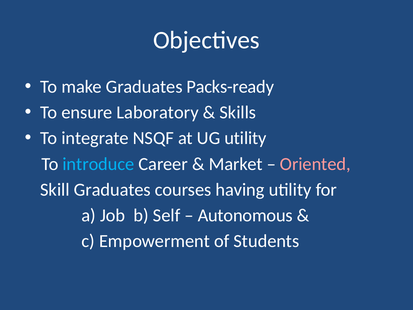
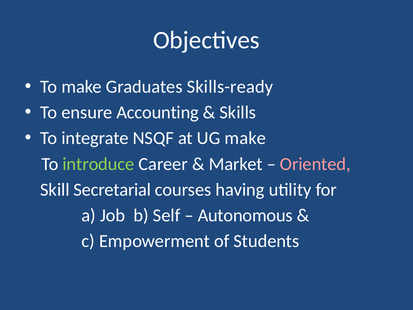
Packs-ready: Packs-ready -> Skills-ready
Laboratory: Laboratory -> Accounting
UG utility: utility -> make
introduce colour: light blue -> light green
Skill Graduates: Graduates -> Secretarial
